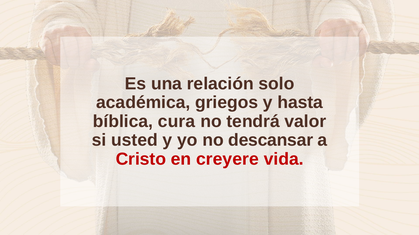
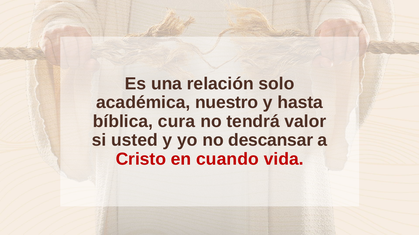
griegos: griegos -> nuestro
creyere: creyere -> cuando
